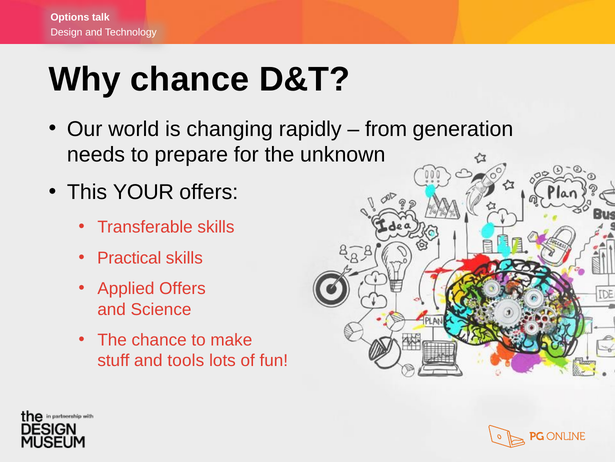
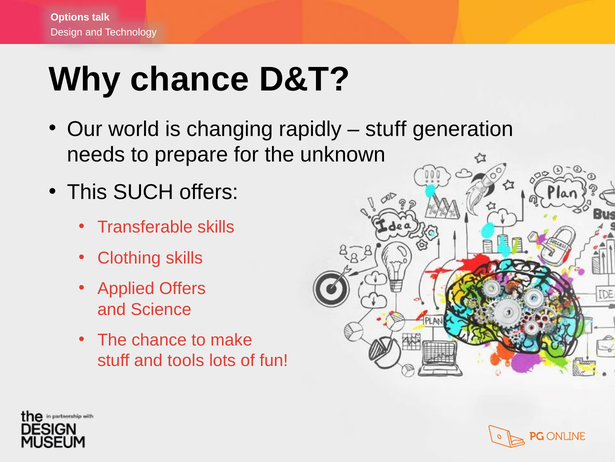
from at (386, 129): from -> stuff
YOUR: YOUR -> SUCH
Practical: Practical -> Clothing
